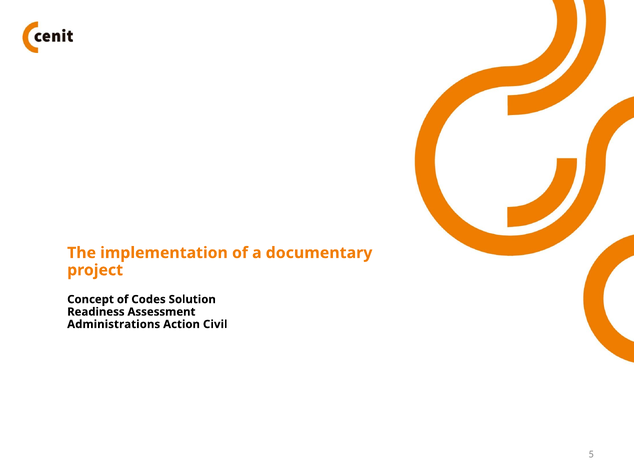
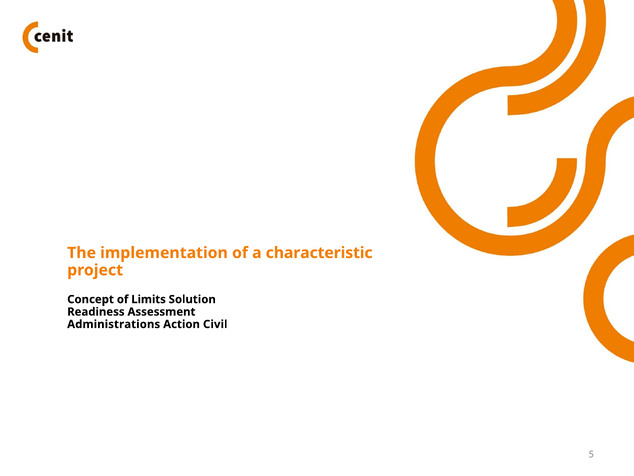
documentary: documentary -> characteristic
Codes: Codes -> Limits
